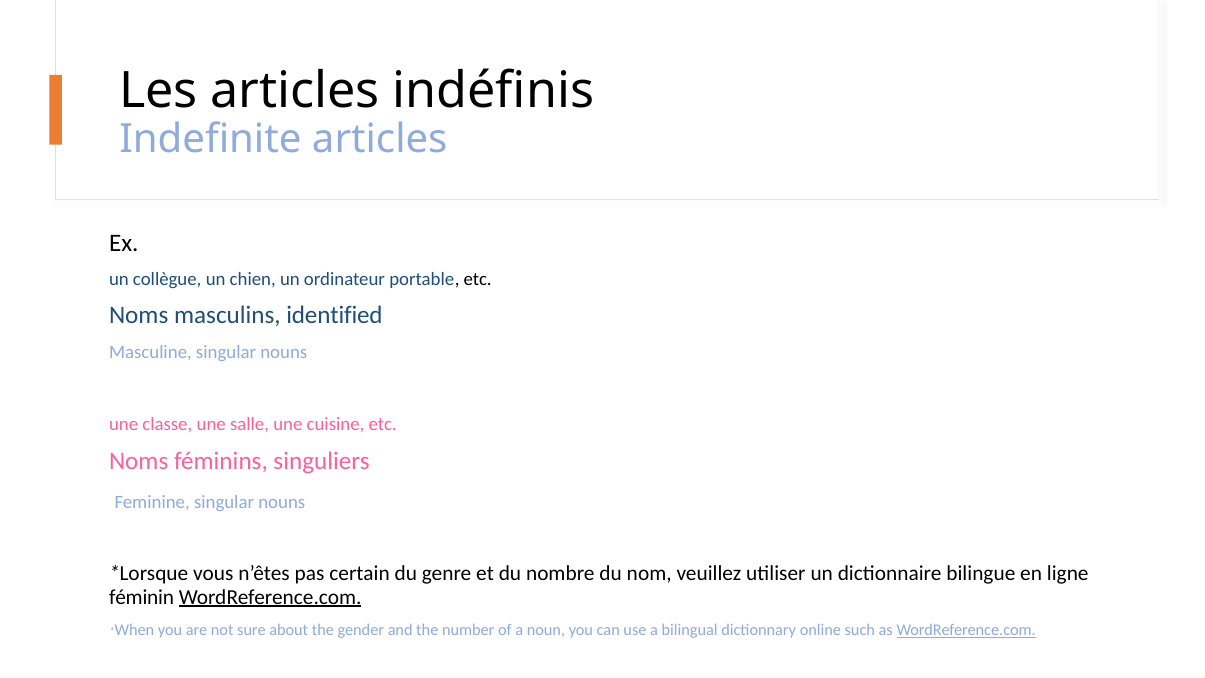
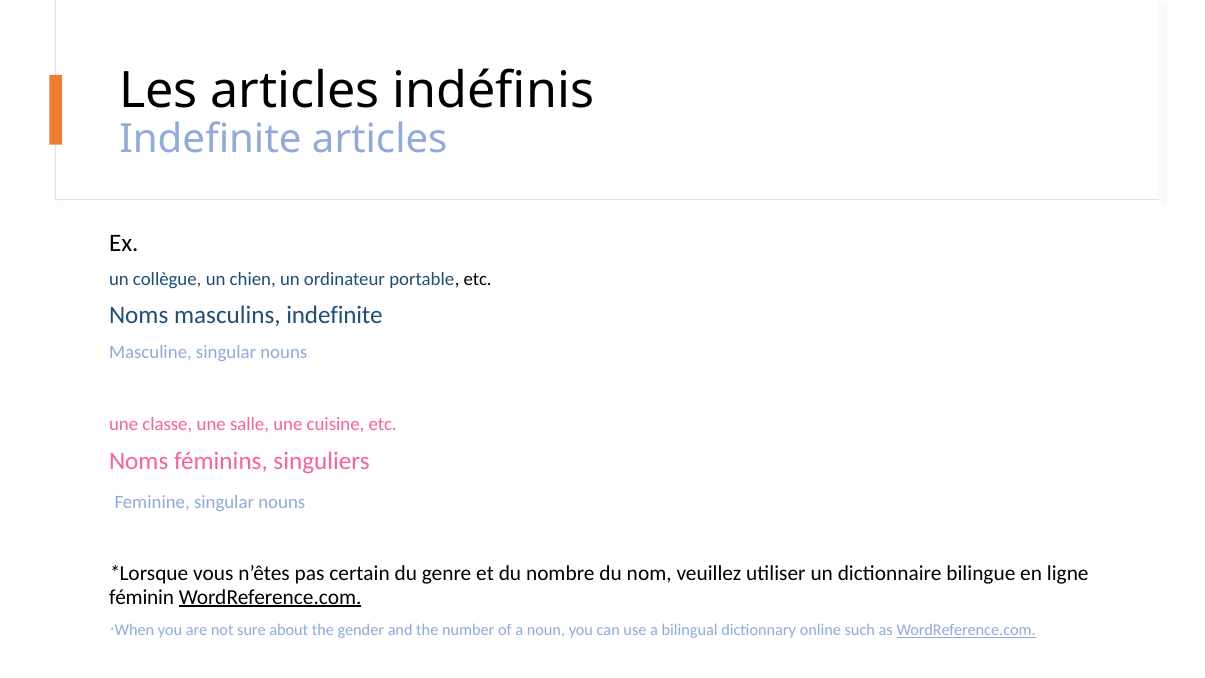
masculins identified: identified -> indefinite
